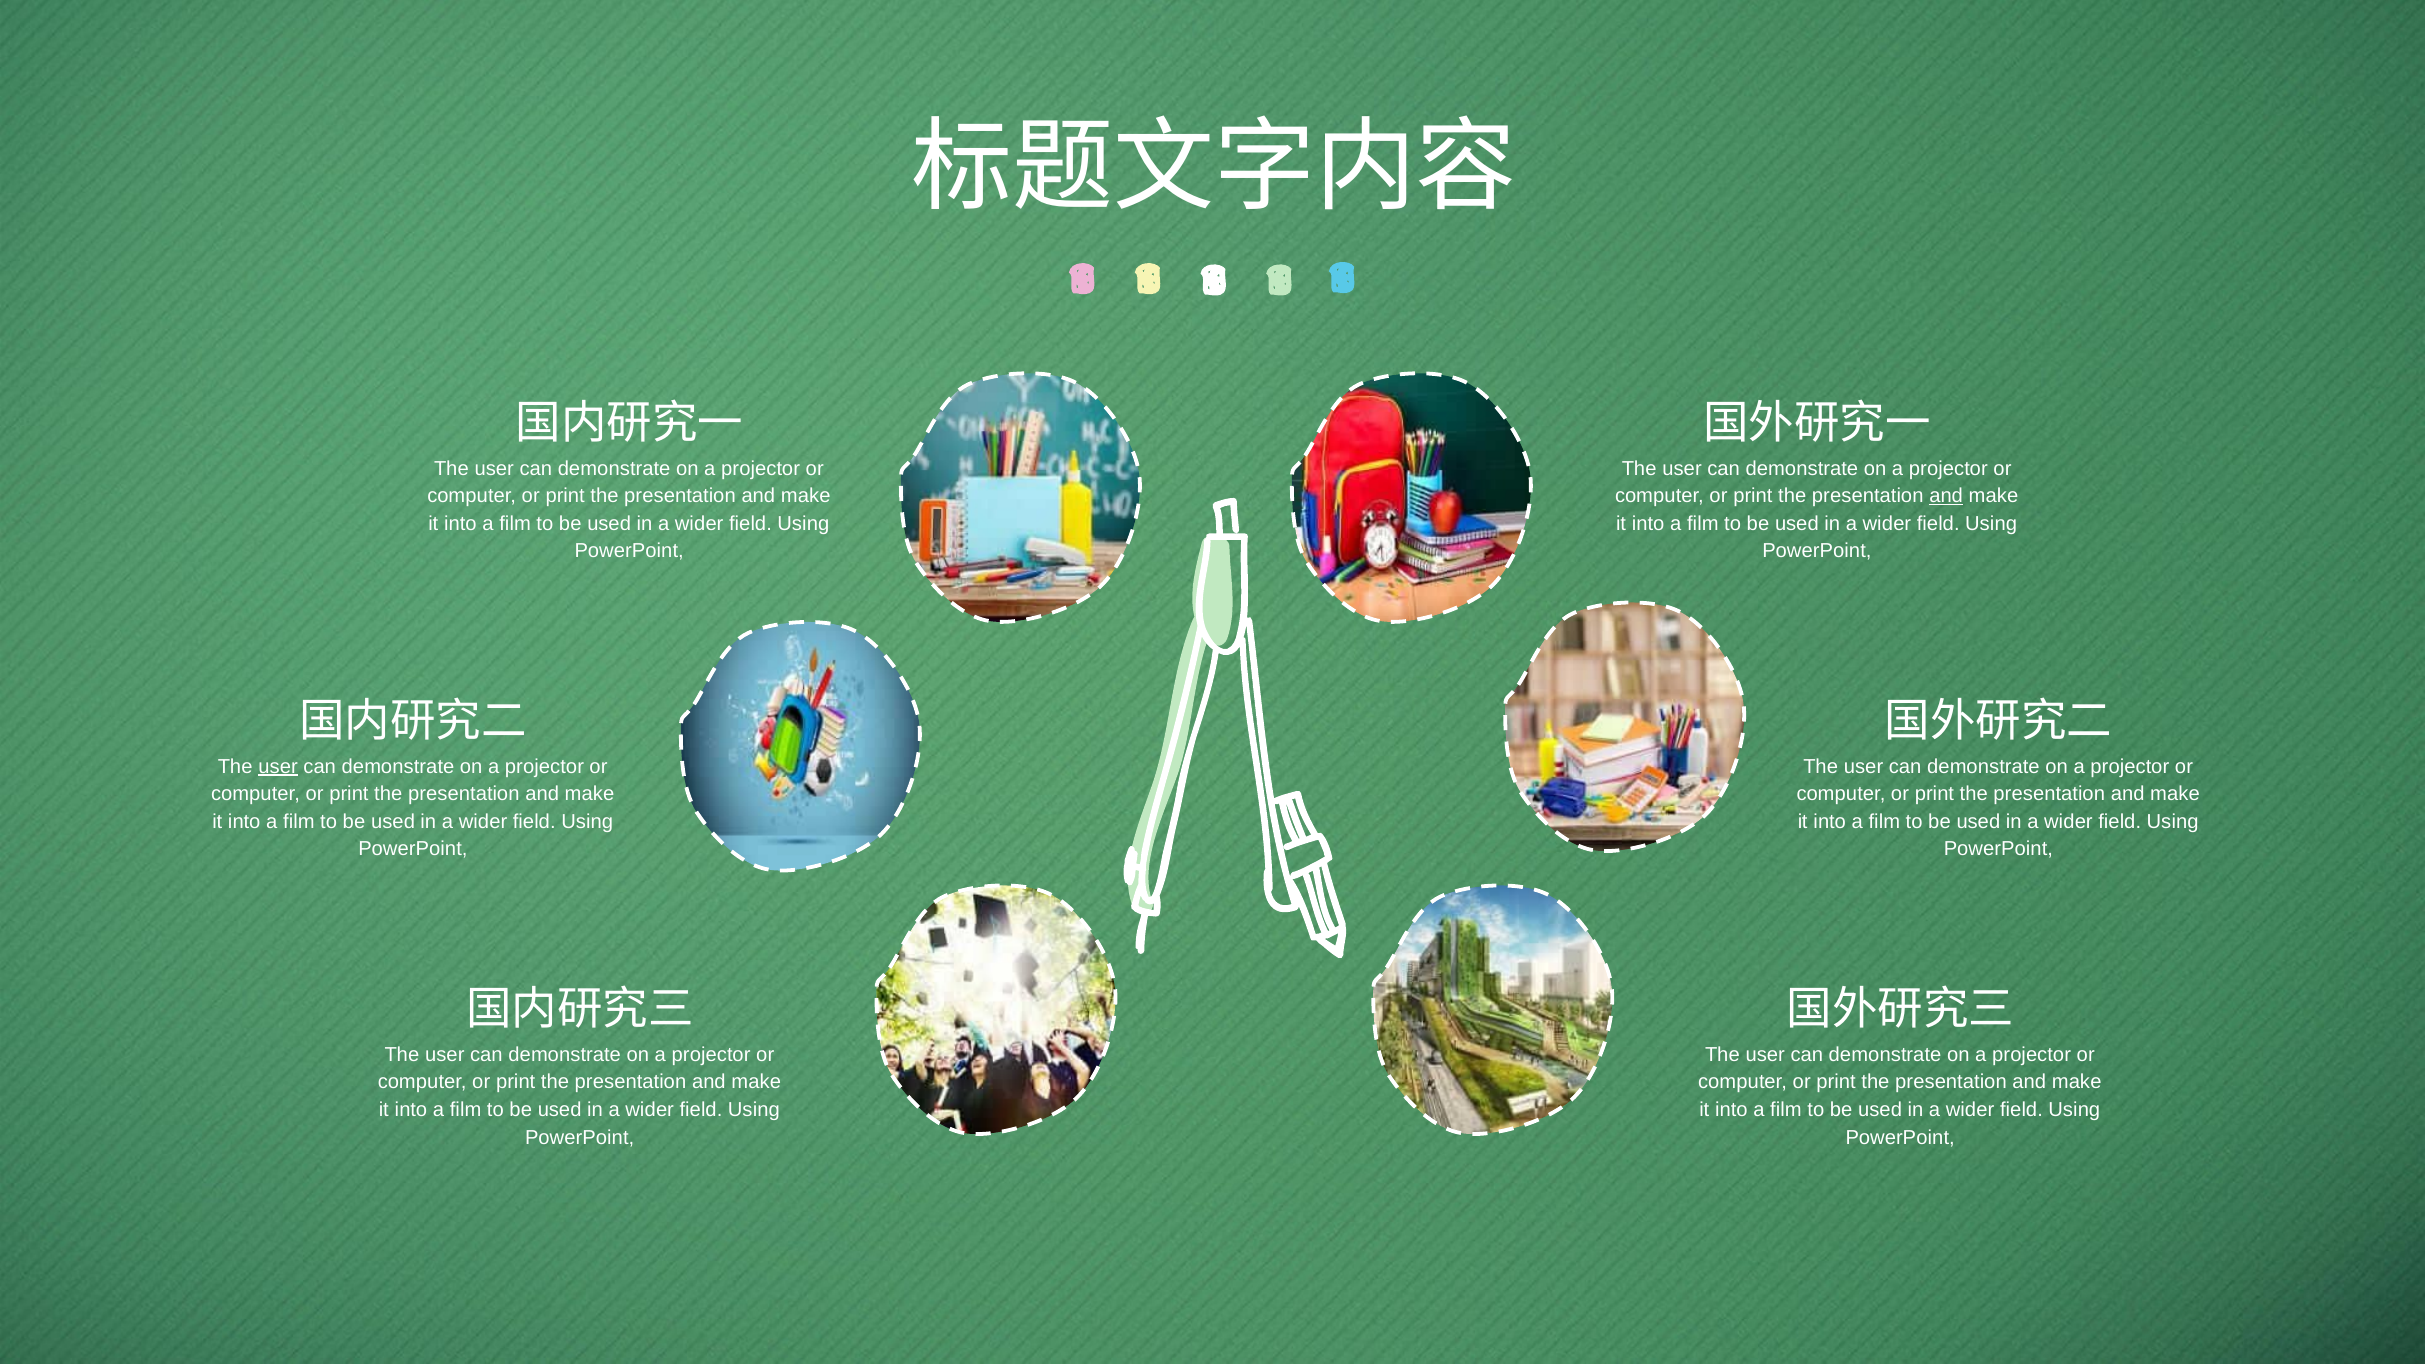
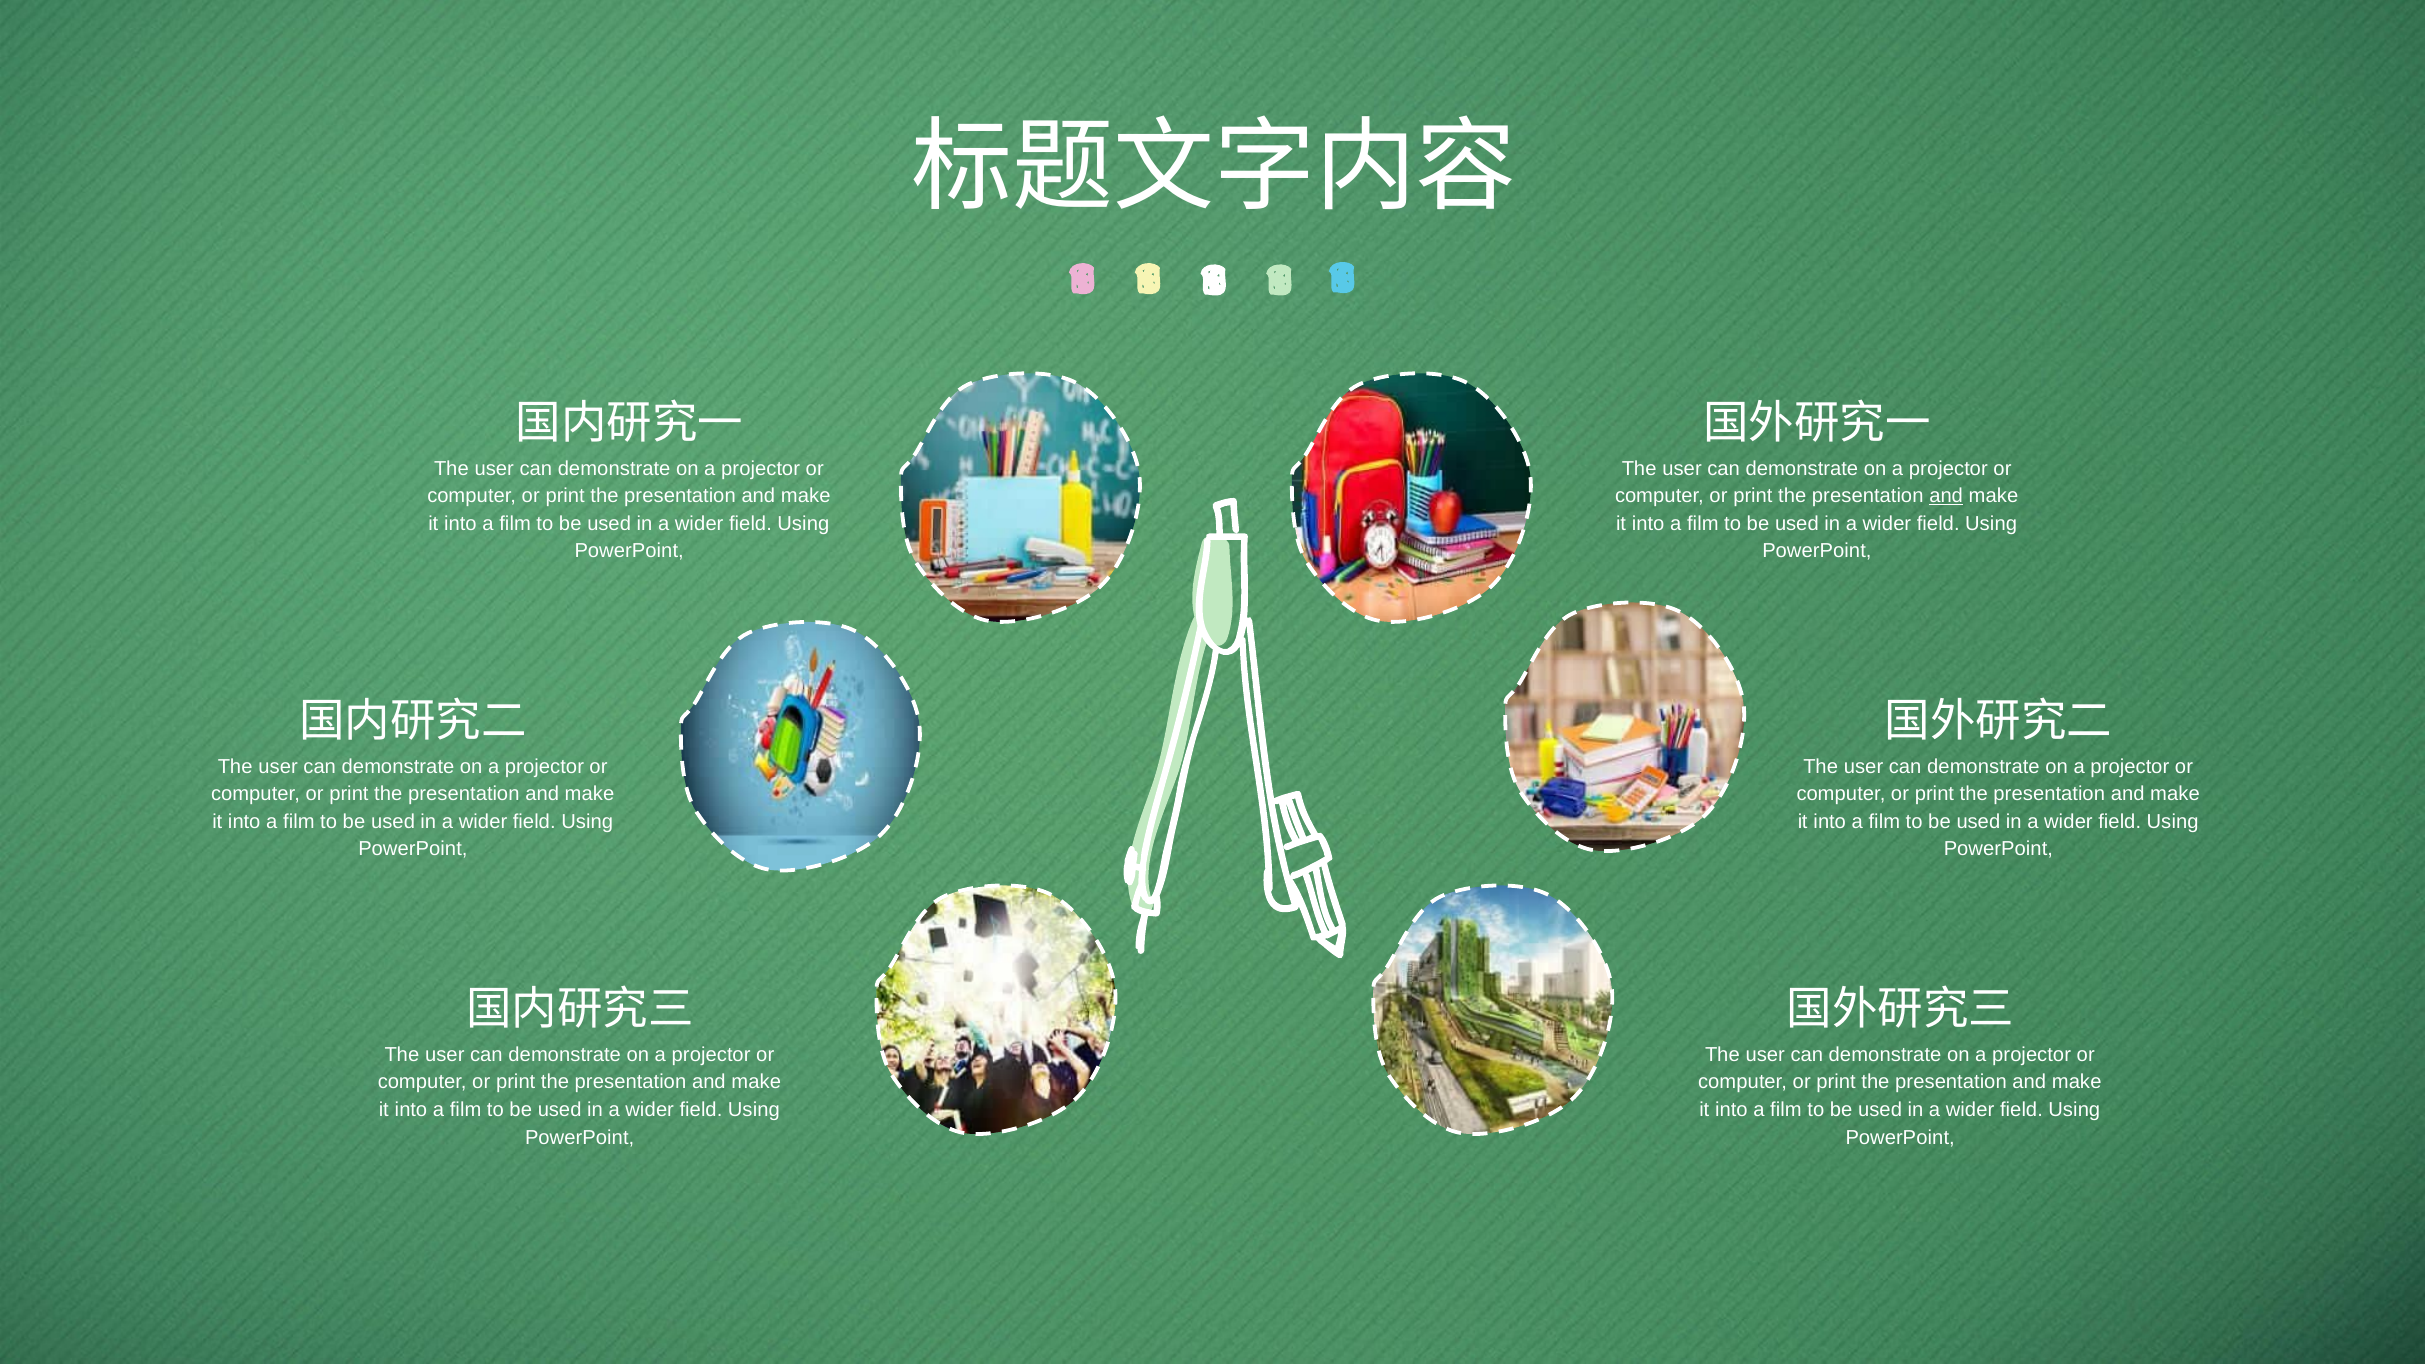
user at (278, 766) underline: present -> none
